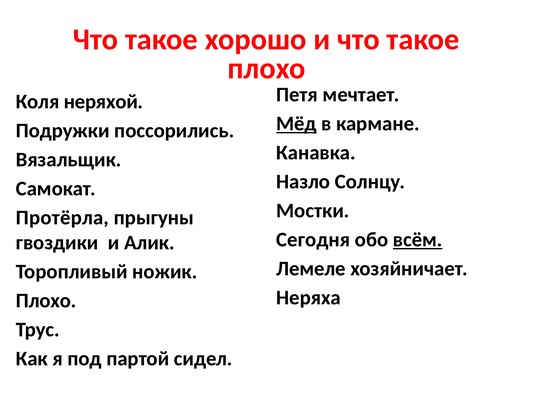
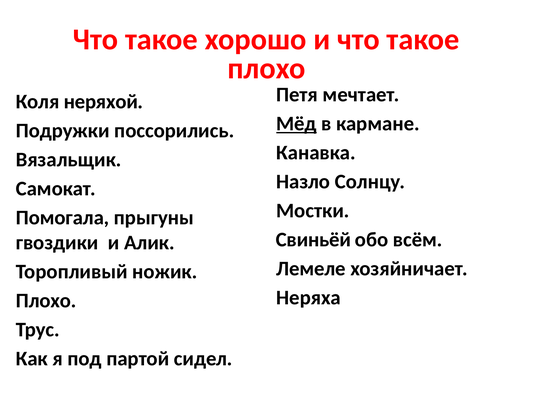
Протёрла: Протёрла -> Помогала
Сегодня: Сегодня -> Свиньёй
всём underline: present -> none
